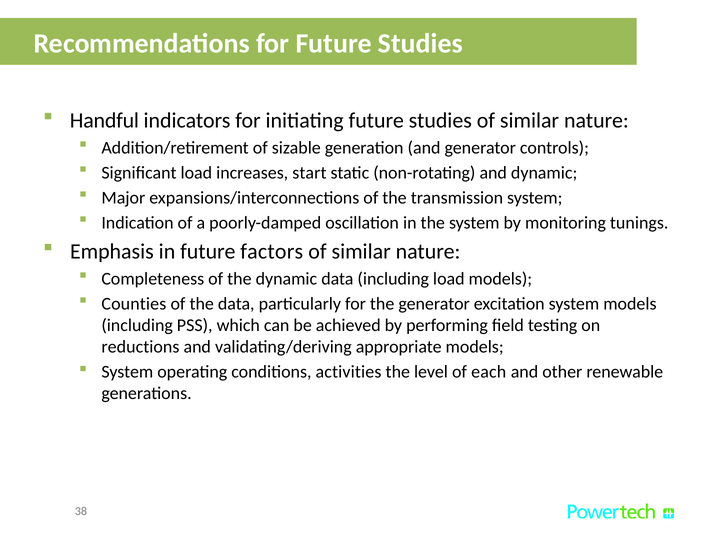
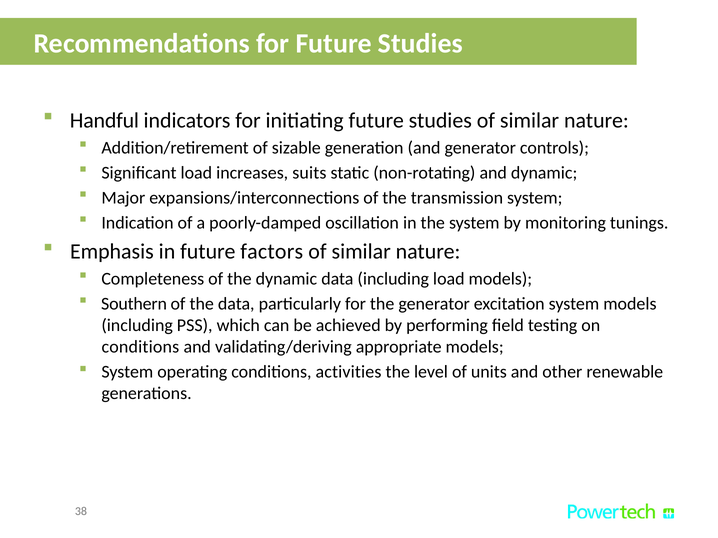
start: start -> suits
Counties: Counties -> Southern
reductions at (140, 347): reductions -> conditions
each: each -> units
